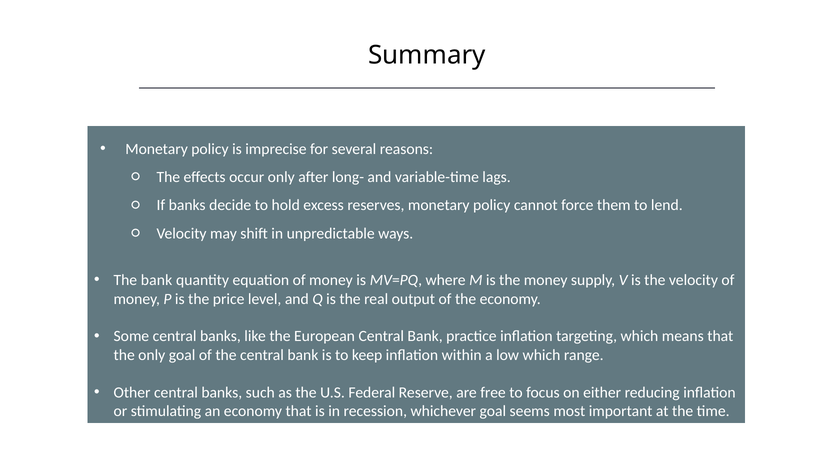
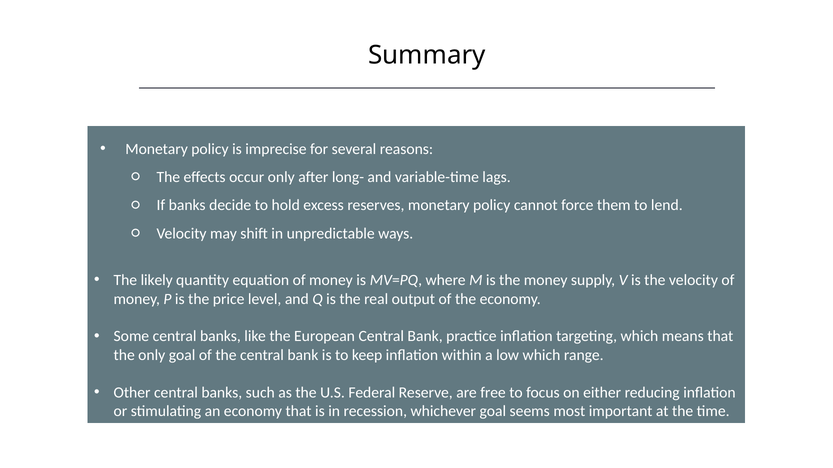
The bank: bank -> likely
